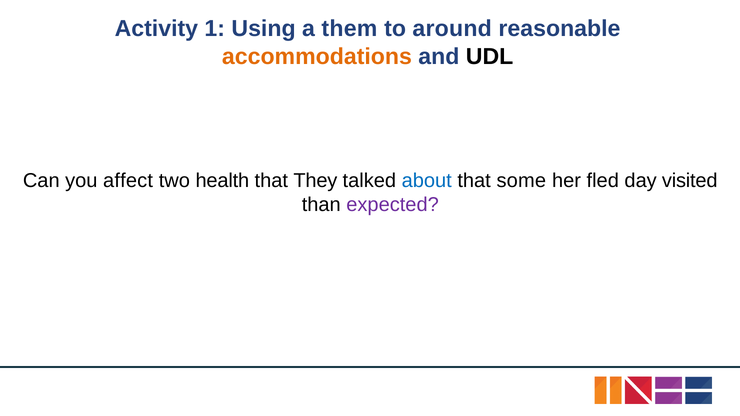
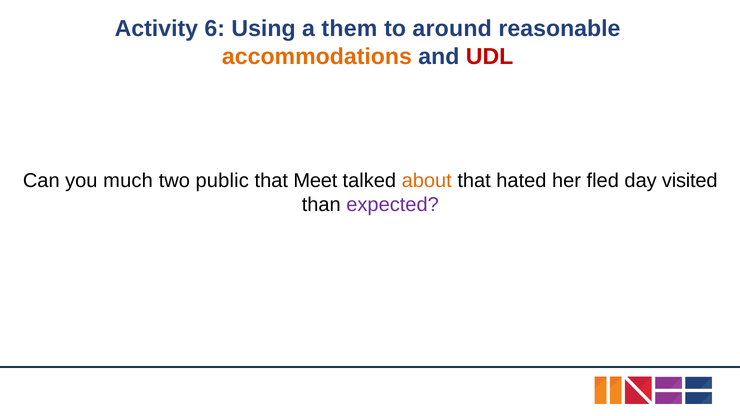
1: 1 -> 6
UDL colour: black -> red
affect: affect -> much
health: health -> public
They: They -> Meet
about colour: blue -> orange
some: some -> hated
